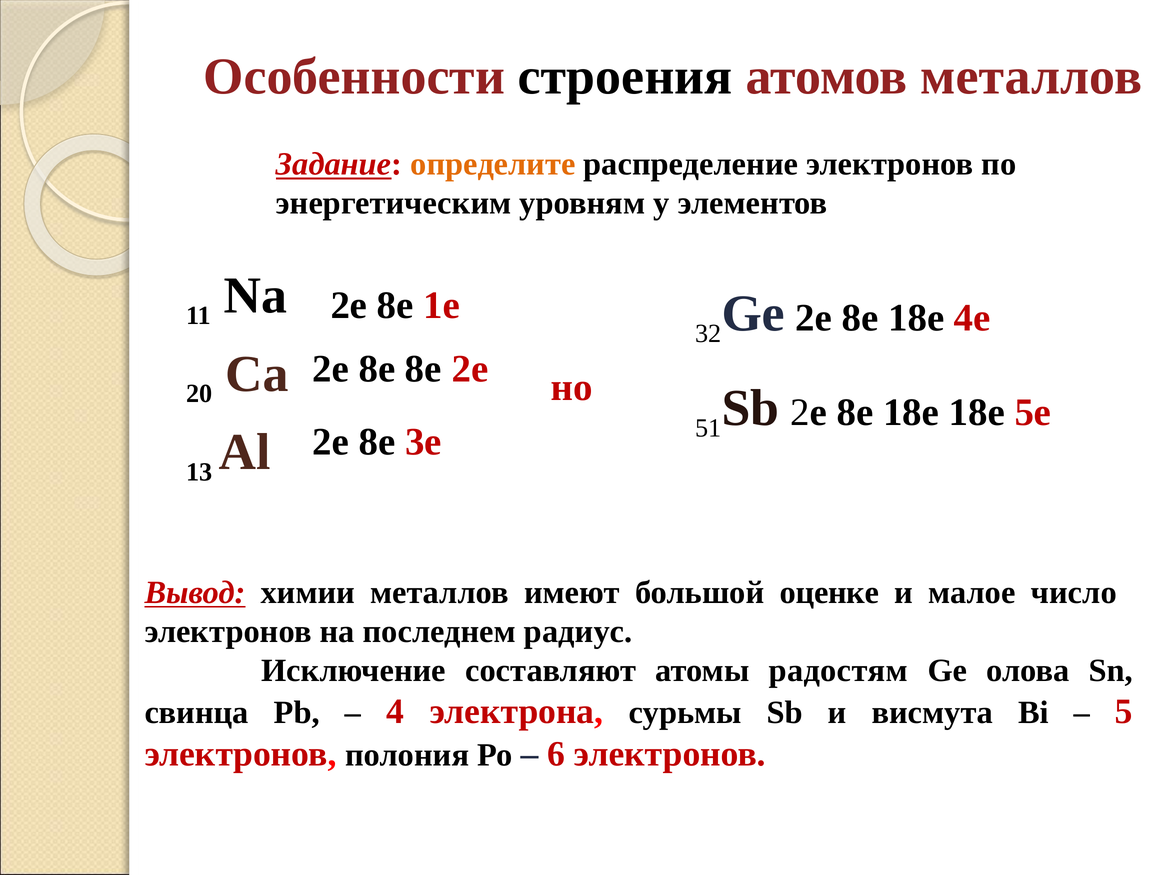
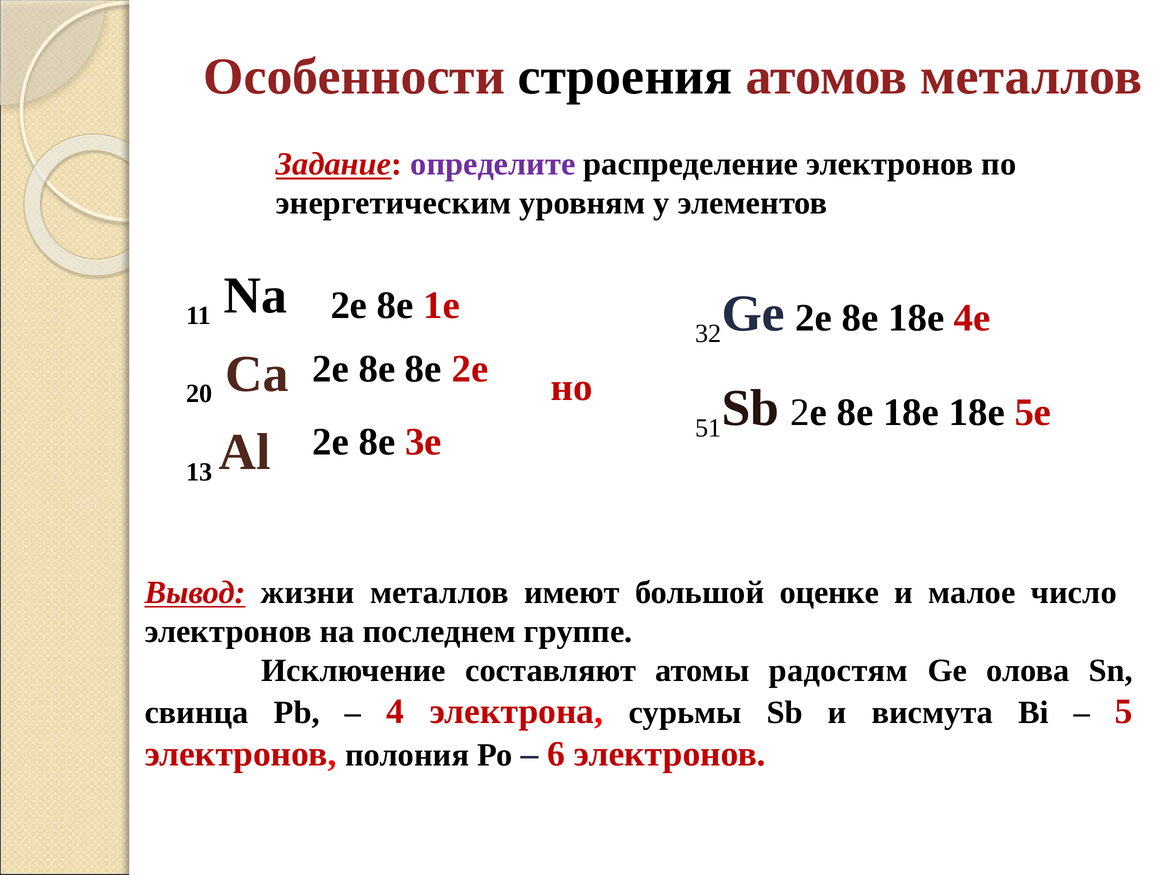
определите colour: orange -> purple
химии: химии -> жизни
радиус: радиус -> группе
